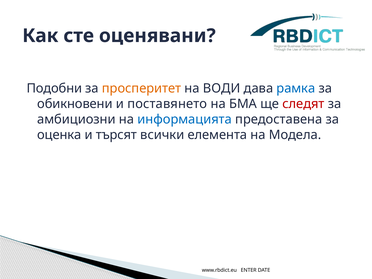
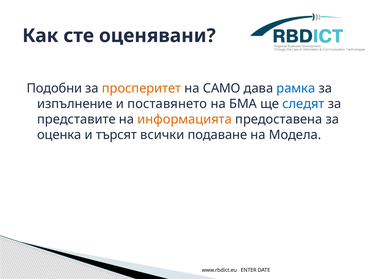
ВОДИ: ВОДИ -> САМО
обикновени: обикновени -> изпълнение
следят colour: red -> blue
амбициозни: амбициозни -> представите
информацията colour: blue -> orange
елемента: елемента -> подаване
